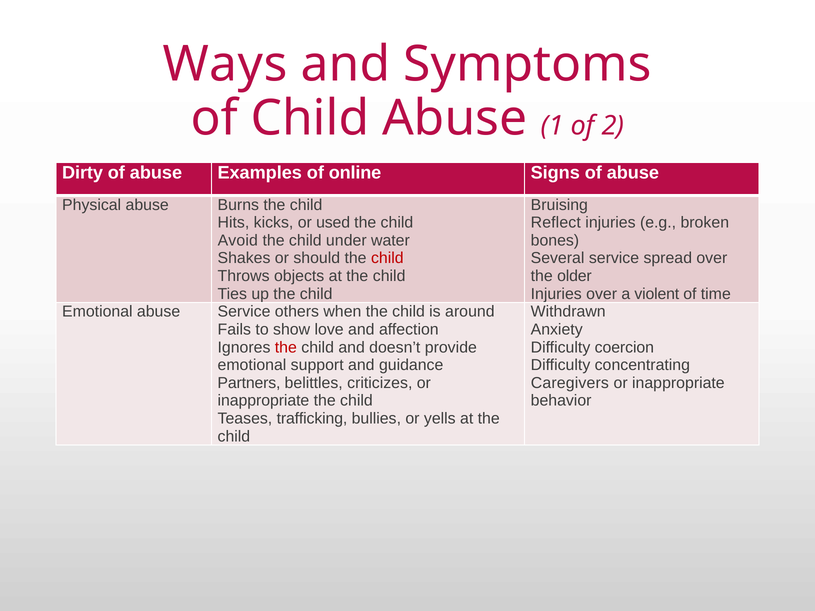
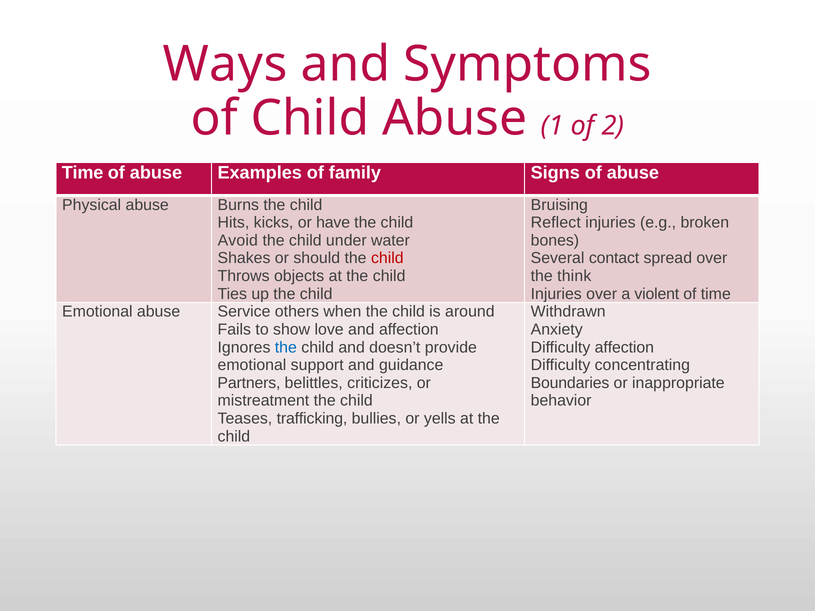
Dirty at (83, 173): Dirty -> Time
online: online -> family
used: used -> have
Several service: service -> contact
older: older -> think
the at (286, 347) colour: red -> blue
Difficulty coercion: coercion -> affection
Caregivers: Caregivers -> Boundaries
inappropriate at (263, 401): inappropriate -> mistreatment
